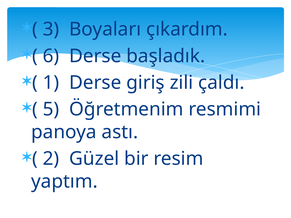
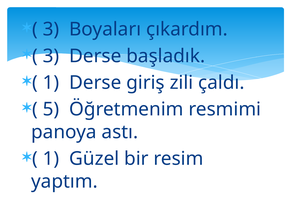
6 at (51, 56): 6 -> 3
2 at (51, 159): 2 -> 1
